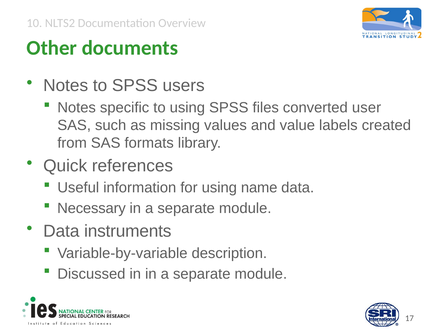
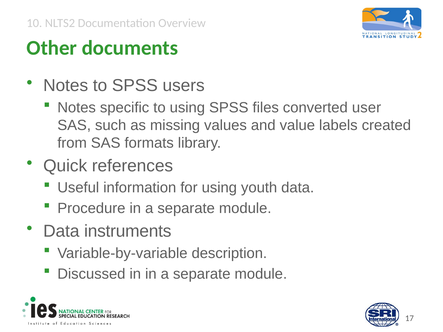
name: name -> youth
Necessary: Necessary -> Procedure
